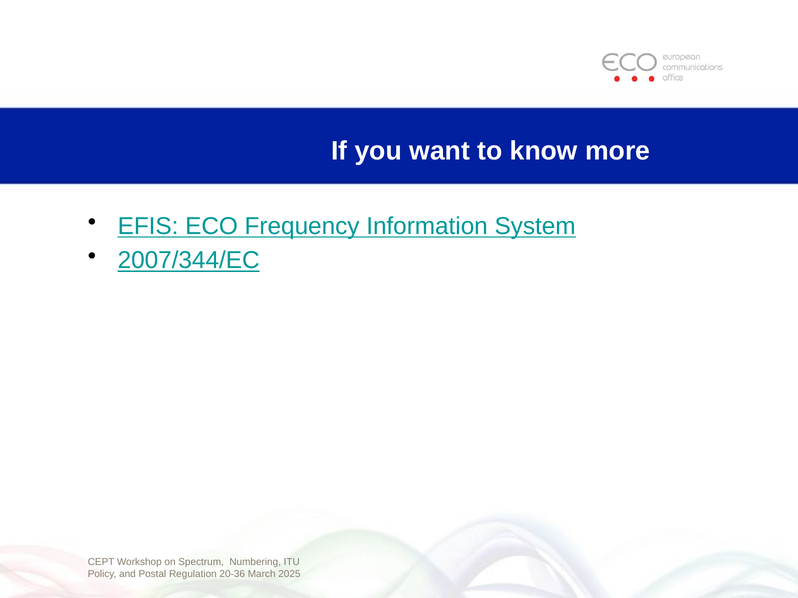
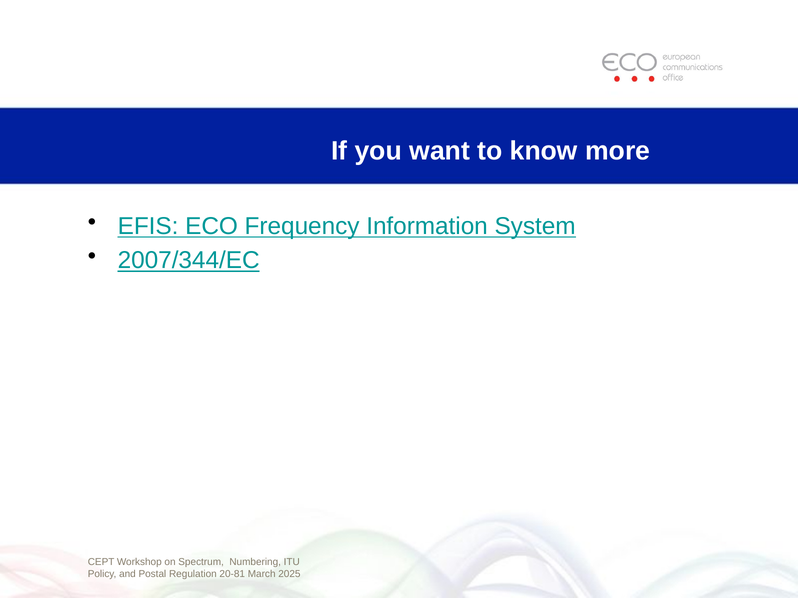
20-36: 20-36 -> 20-81
